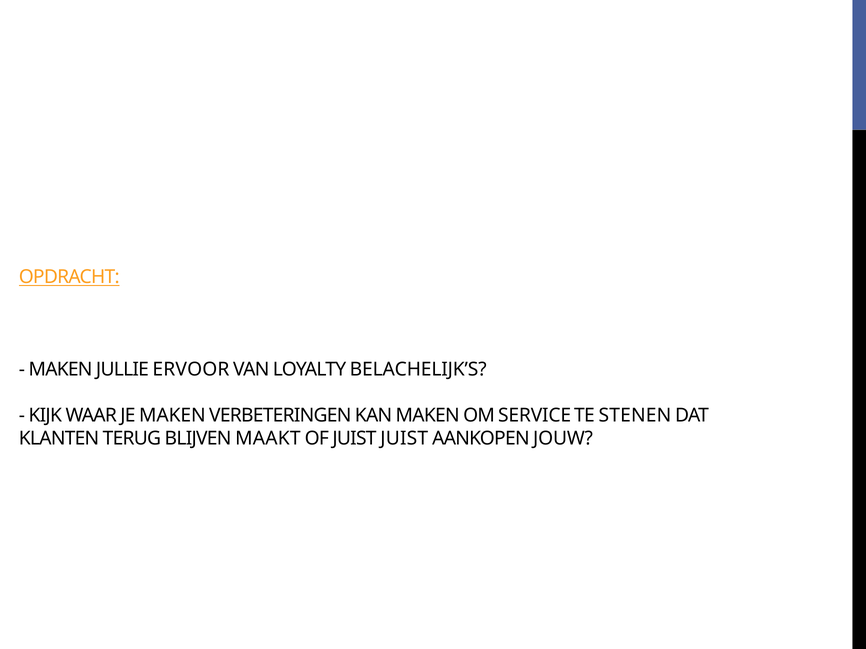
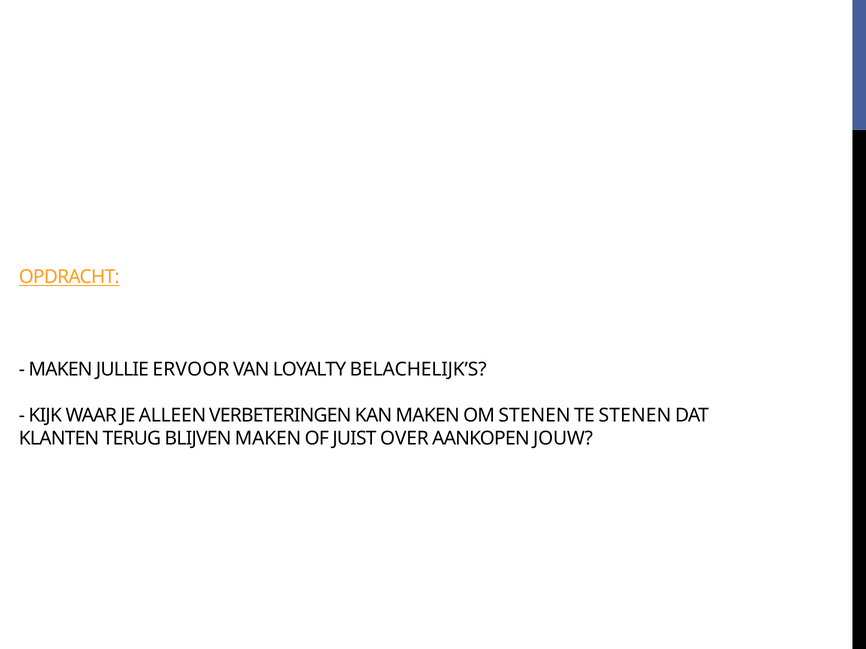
JE MAKEN: MAKEN -> ALLEEN
OM SERVICE: SERVICE -> STENEN
BLIJVEN MAAKT: MAAKT -> MAKEN
JUIST JUIST: JUIST -> OVER
